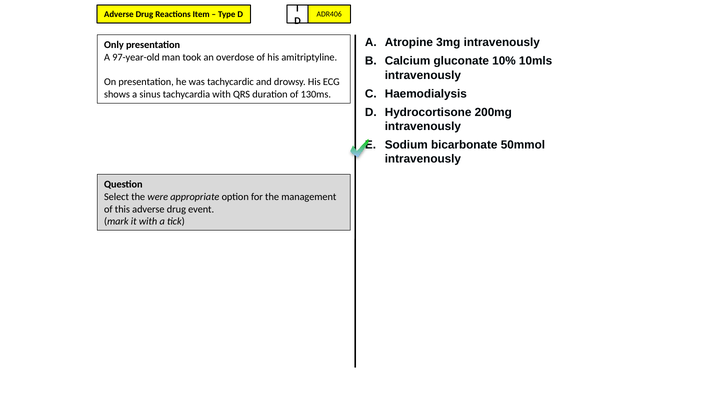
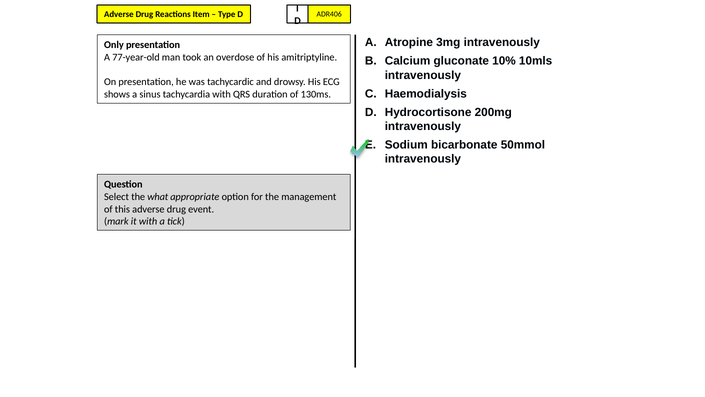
97-year-old: 97-year-old -> 77-year-old
were: were -> what
